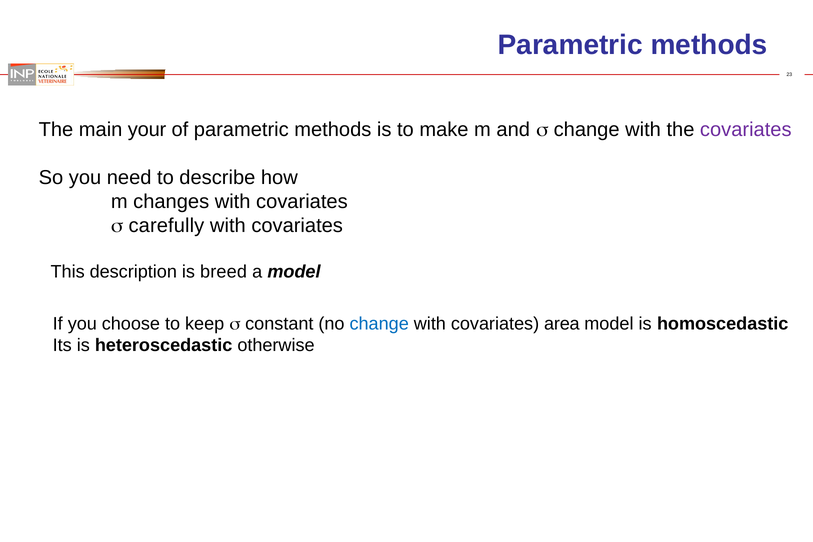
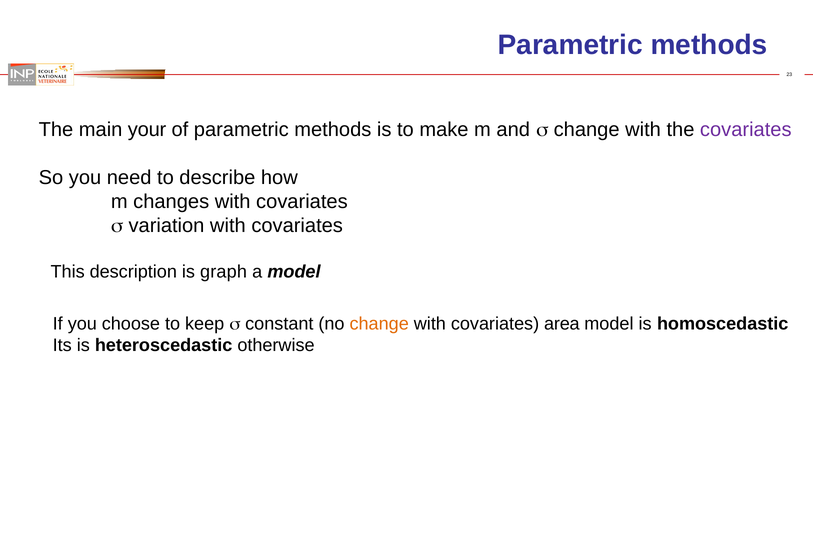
carefully: carefully -> variation
breed: breed -> graph
change at (379, 324) colour: blue -> orange
